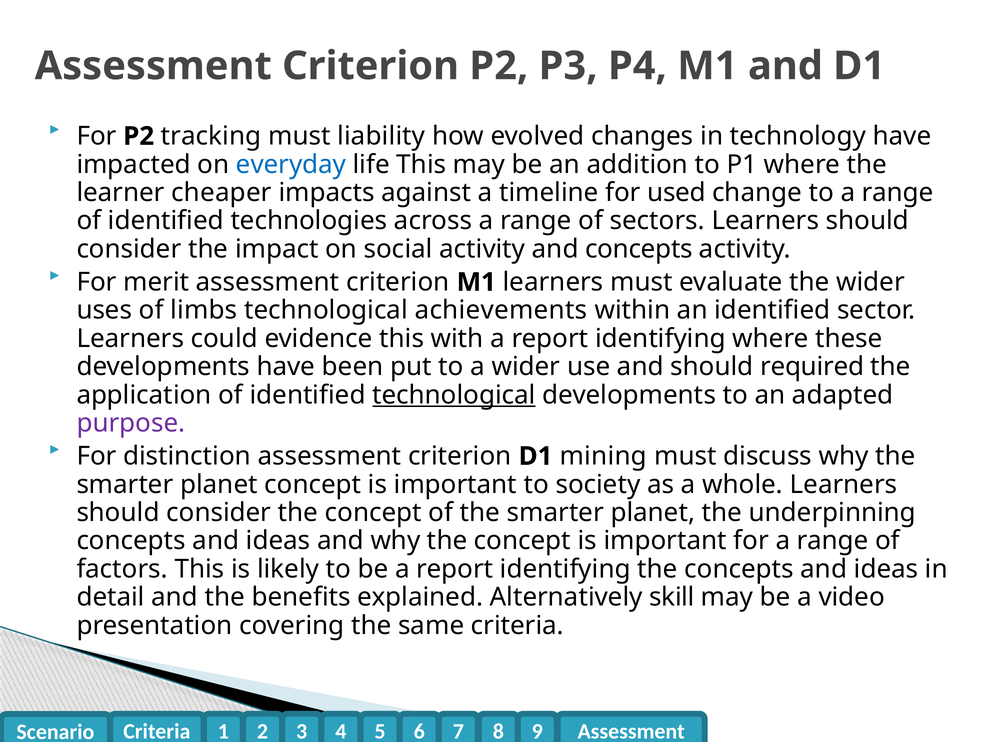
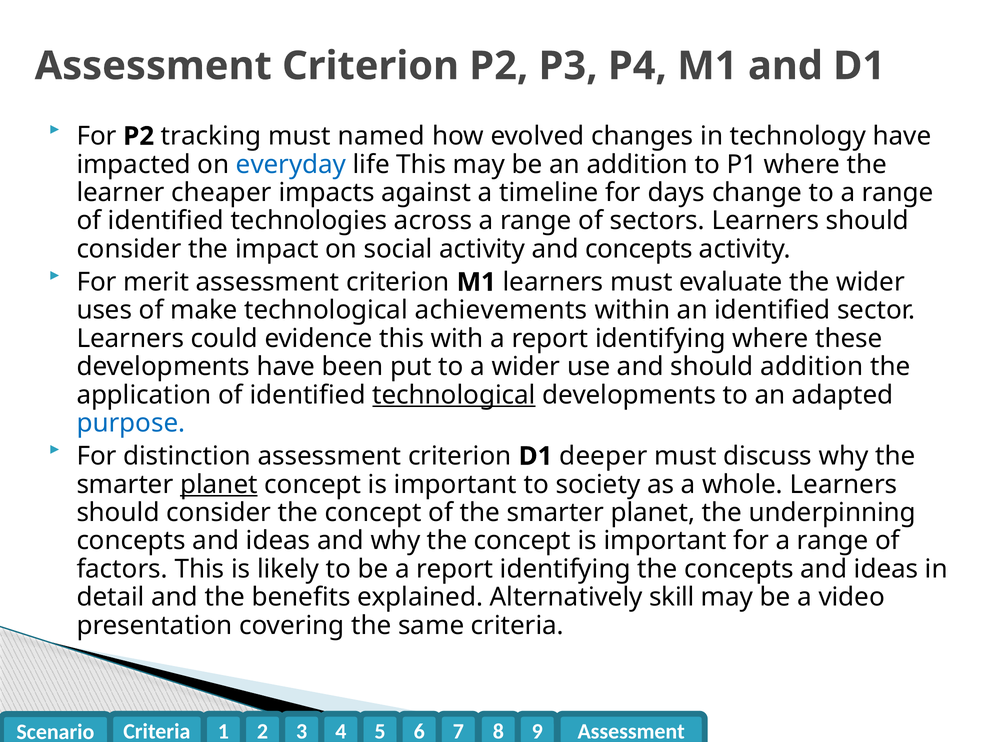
liability: liability -> named
used: used -> days
limbs: limbs -> make
should required: required -> addition
purpose colour: purple -> blue
mining: mining -> deeper
planet at (219, 484) underline: none -> present
